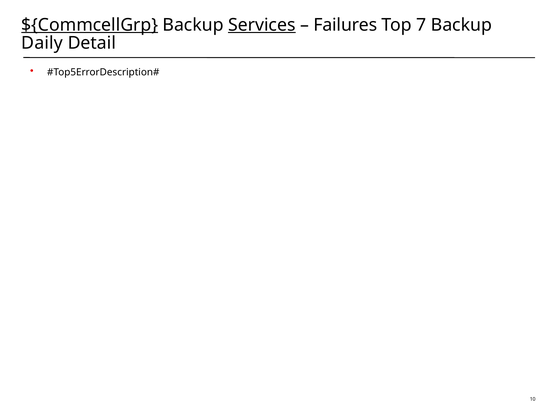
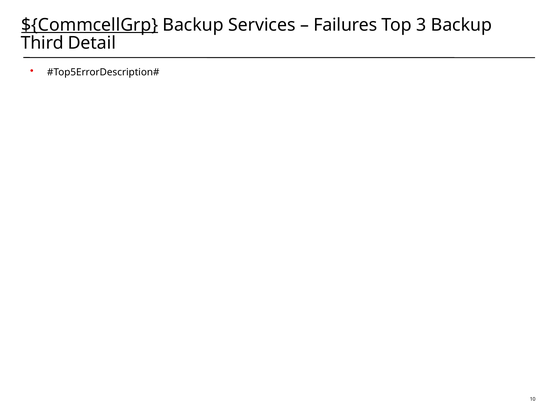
Services underline: present -> none
7: 7 -> 3
Daily: Daily -> Third
